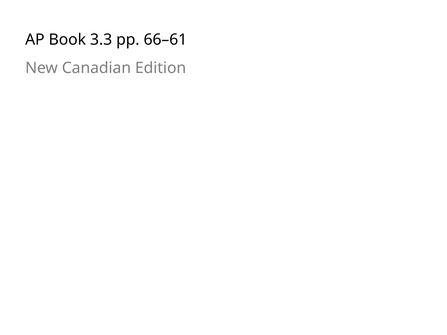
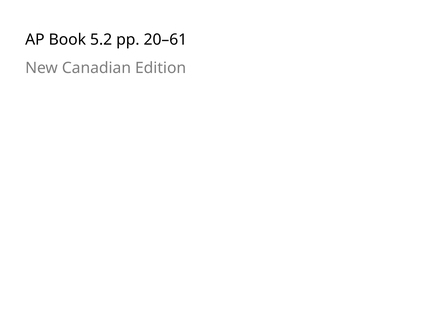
3.3: 3.3 -> 5.2
66–61: 66–61 -> 20–61
